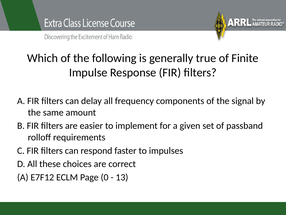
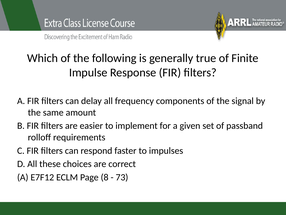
0: 0 -> 8
13: 13 -> 73
